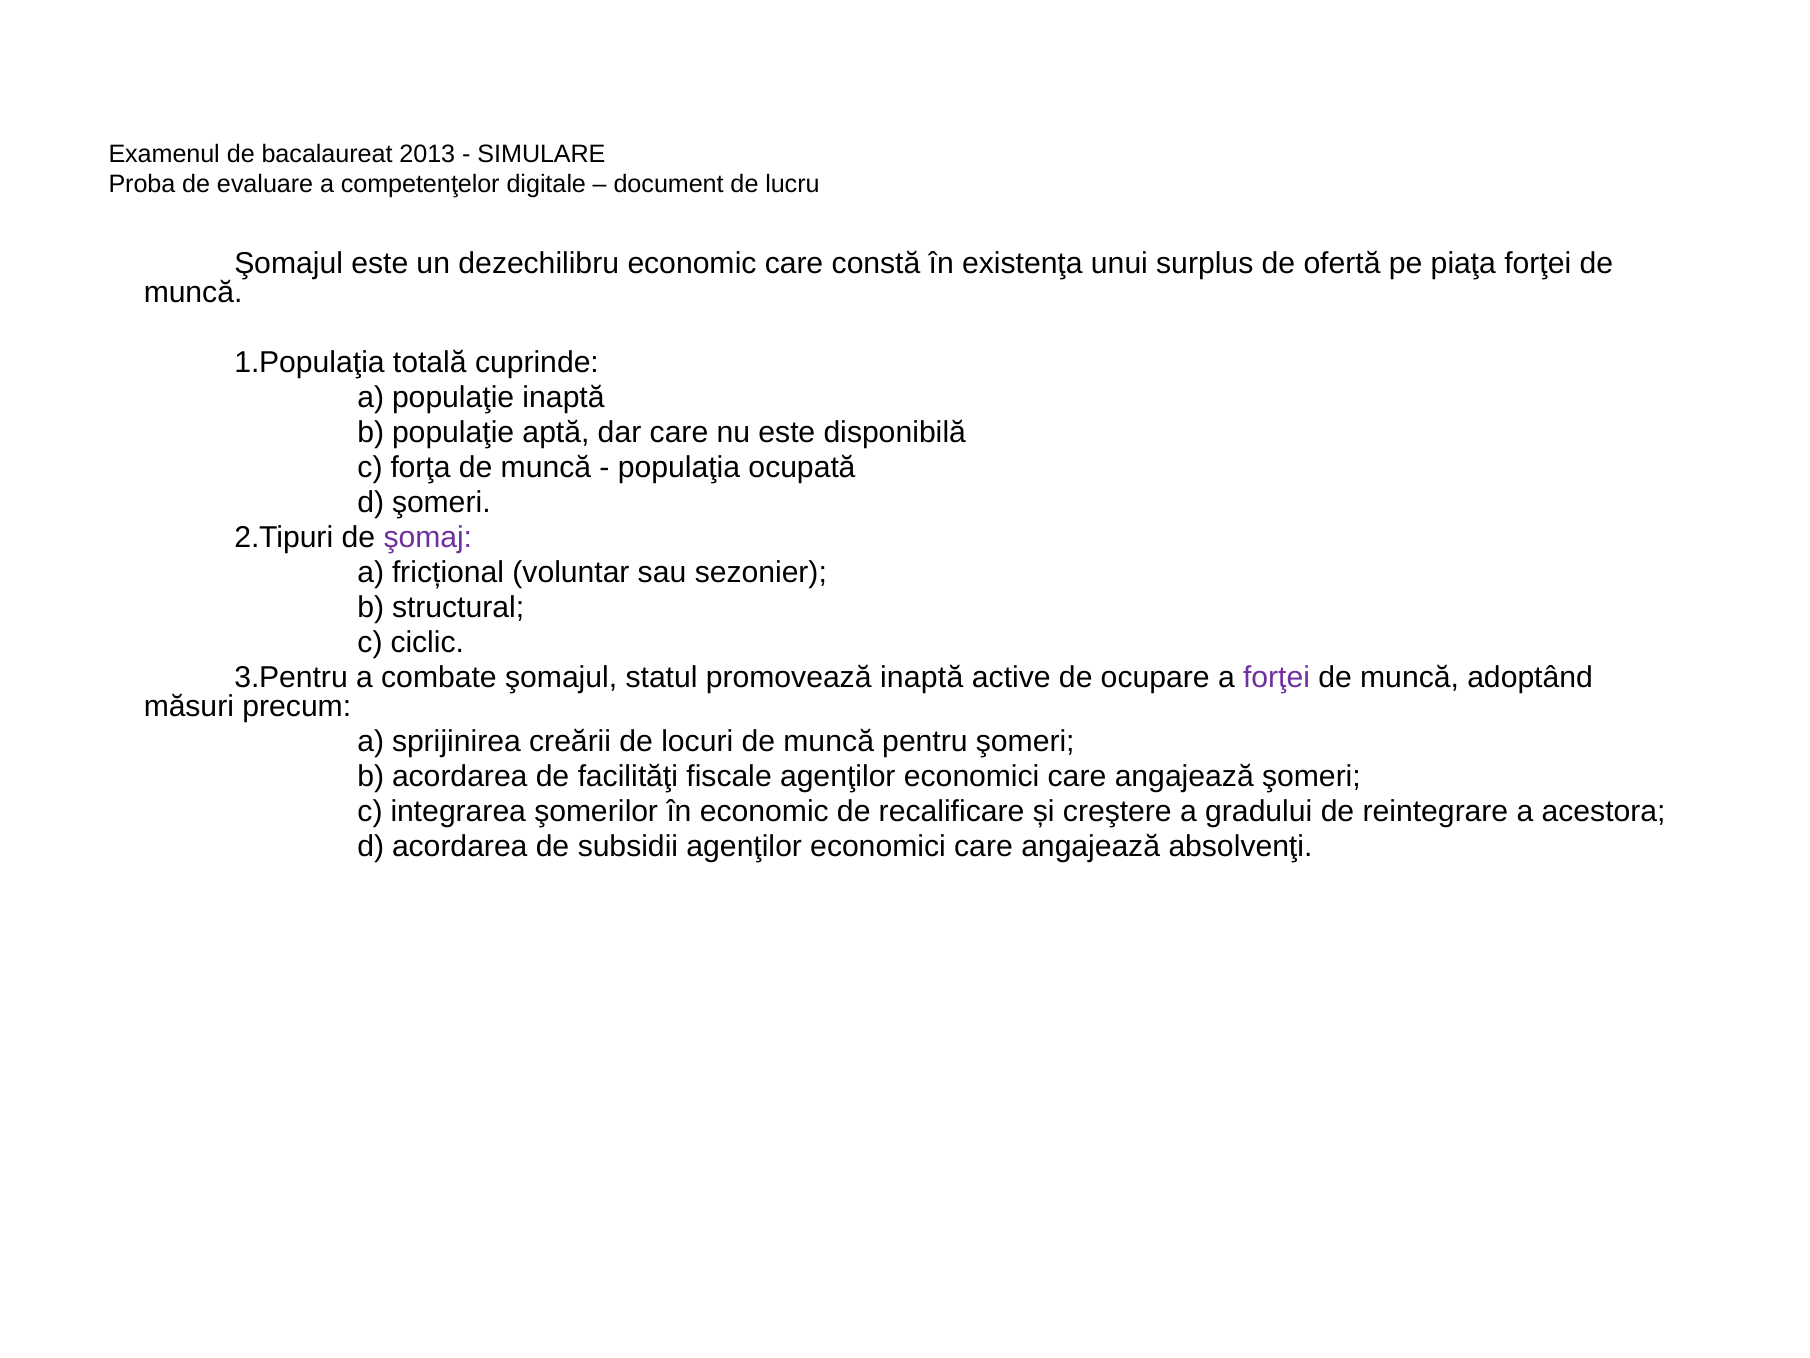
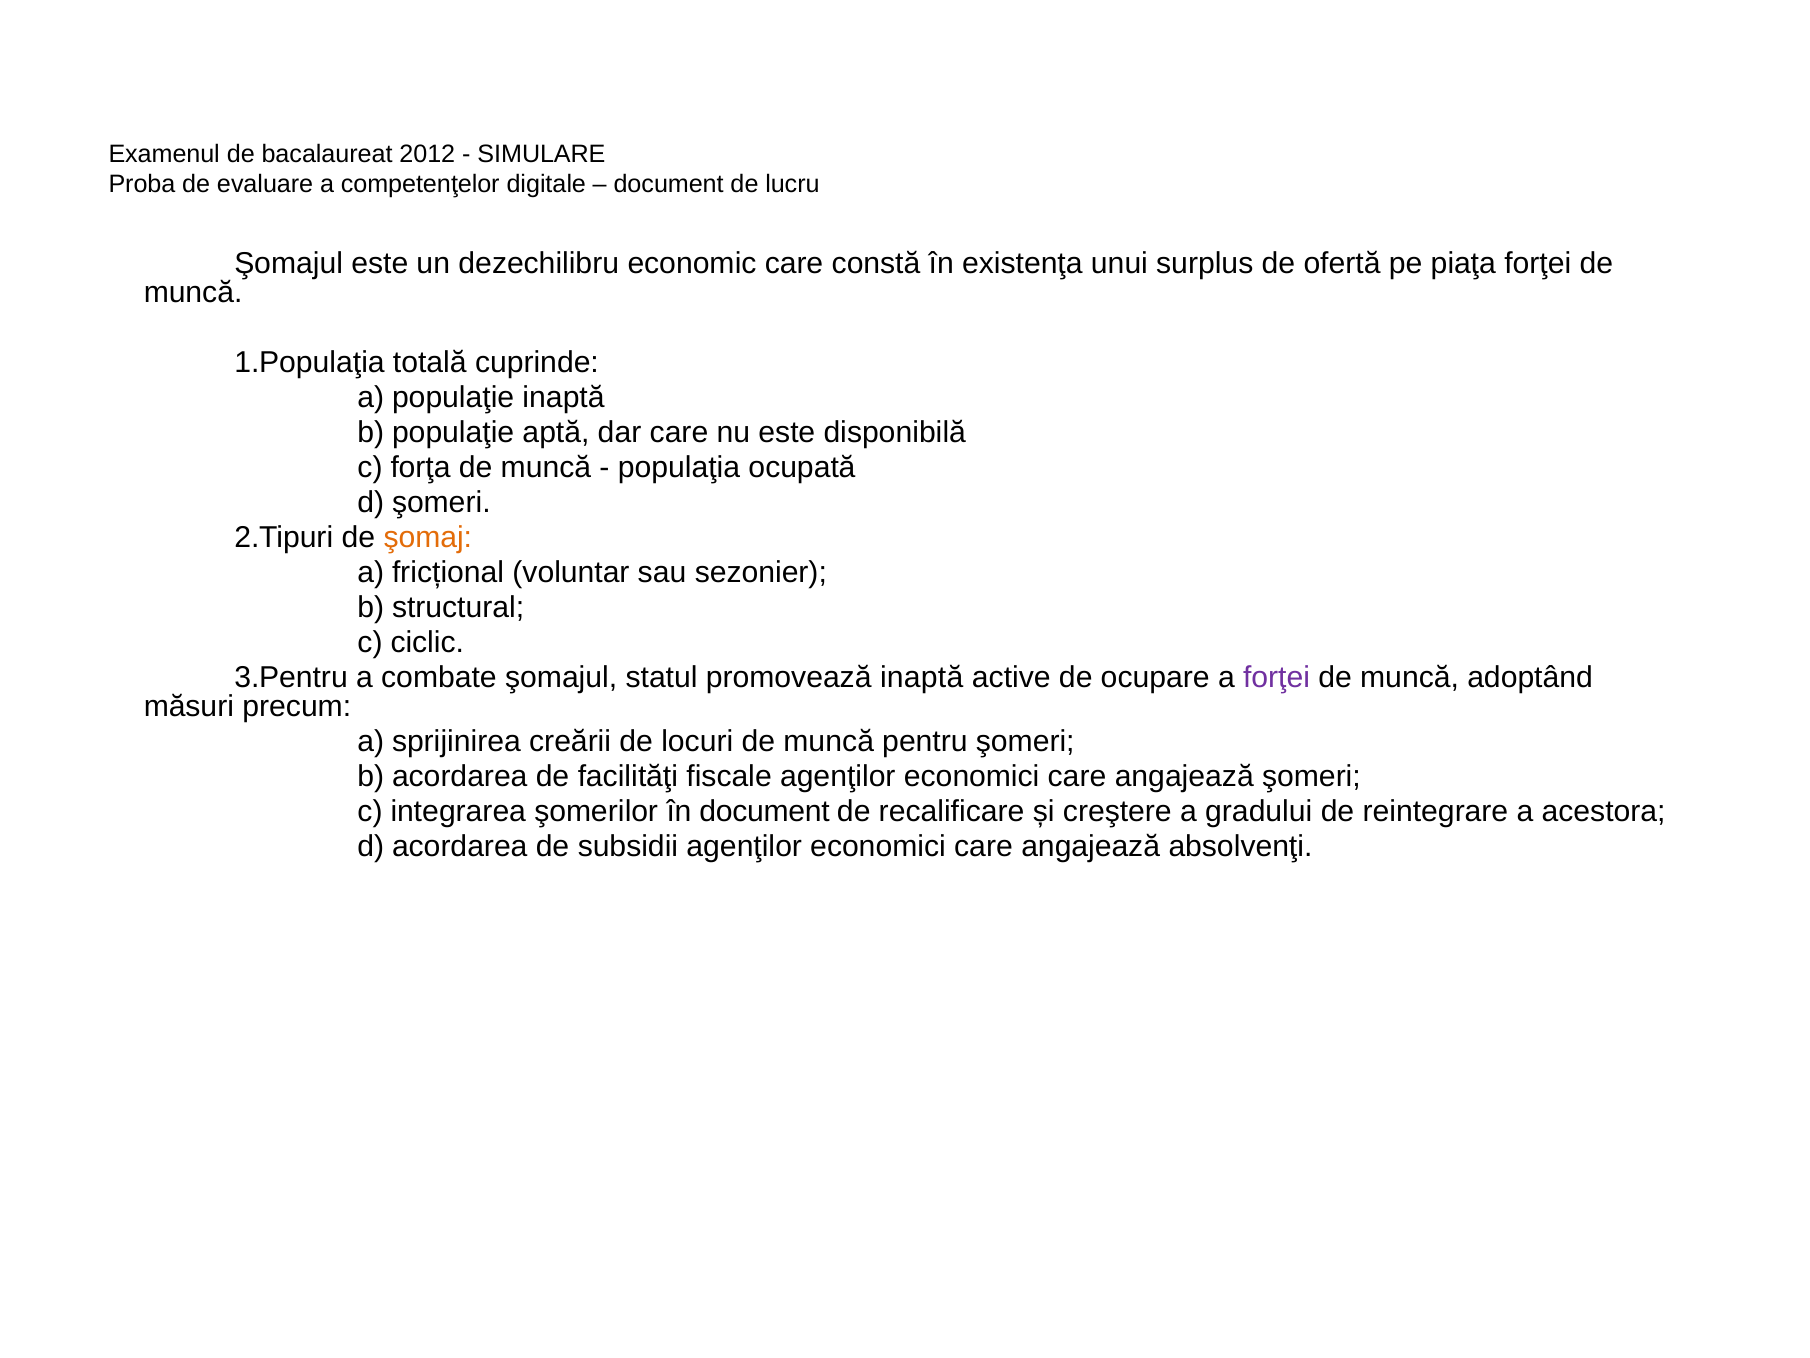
2013: 2013 -> 2012
şomaj colour: purple -> orange
în economic: economic -> document
